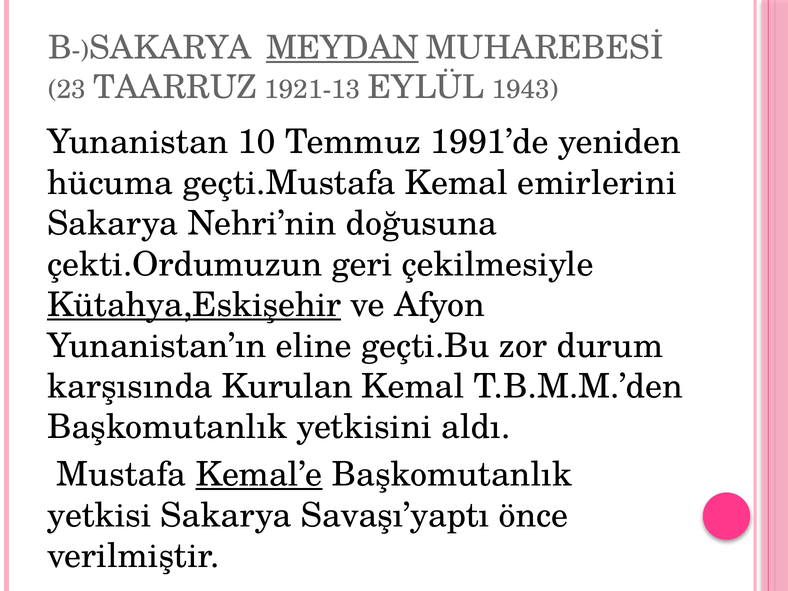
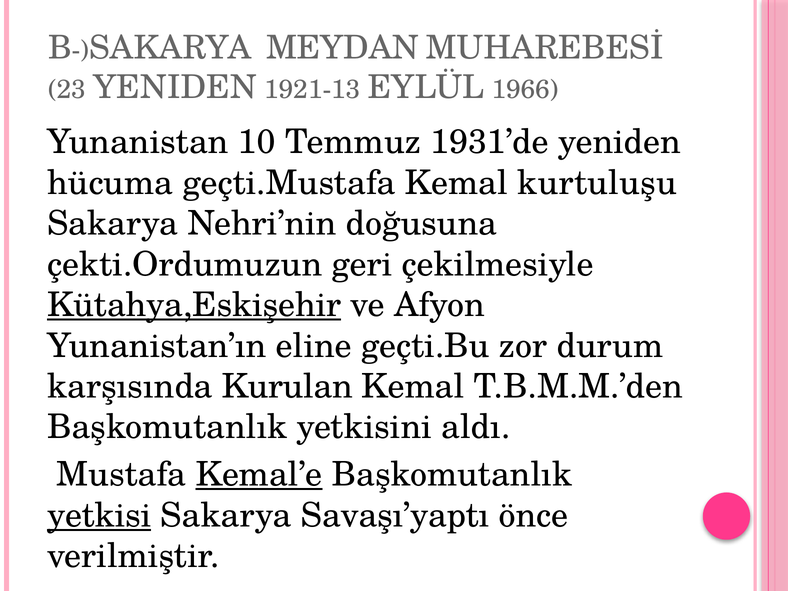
MEYDAN underline: present -> none
23 TAARRUZ: TAARRUZ -> YENIDEN
1943: 1943 -> 1966
1991’de: 1991’de -> 1931’de
emirlerini: emirlerini -> kurtuluşu
yetkisi underline: none -> present
